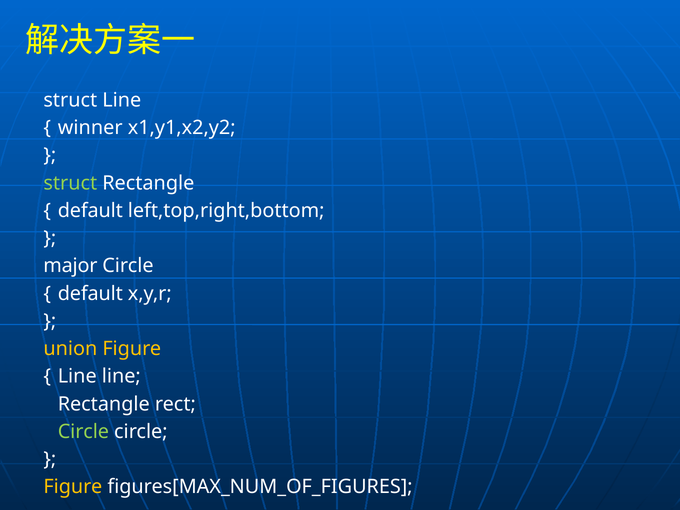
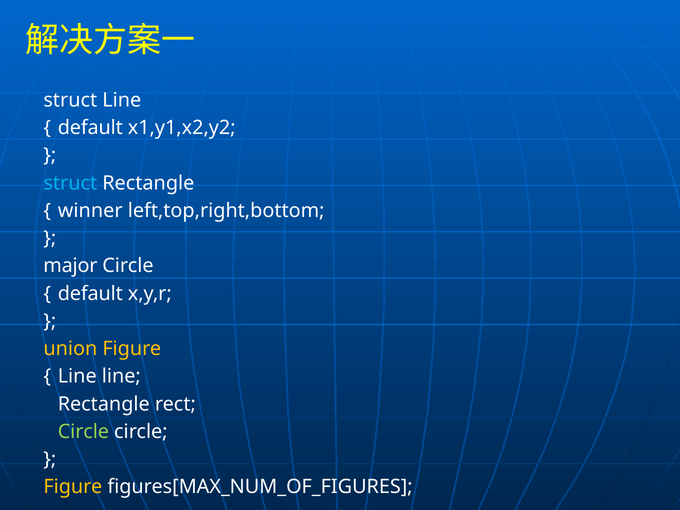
winner at (90, 128): winner -> default
struct at (70, 183) colour: light green -> light blue
default at (90, 211): default -> winner
